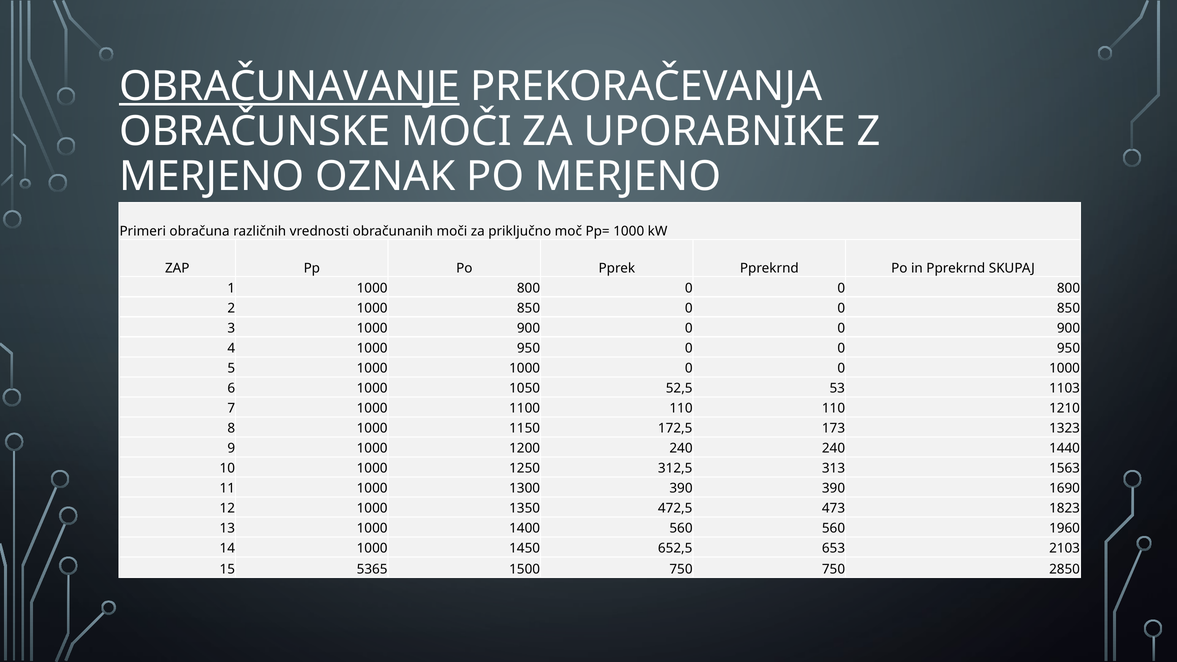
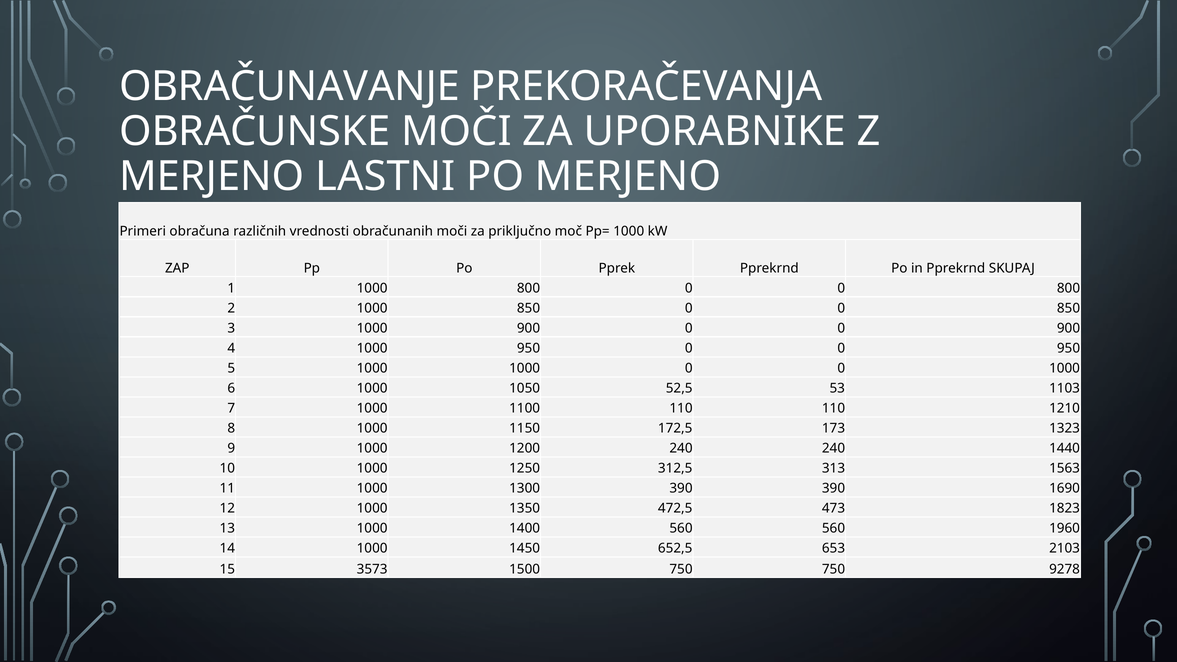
OBRAČUNAVANJE underline: present -> none
OZNAK: OZNAK -> LASTNI
5365: 5365 -> 3573
2850: 2850 -> 9278
